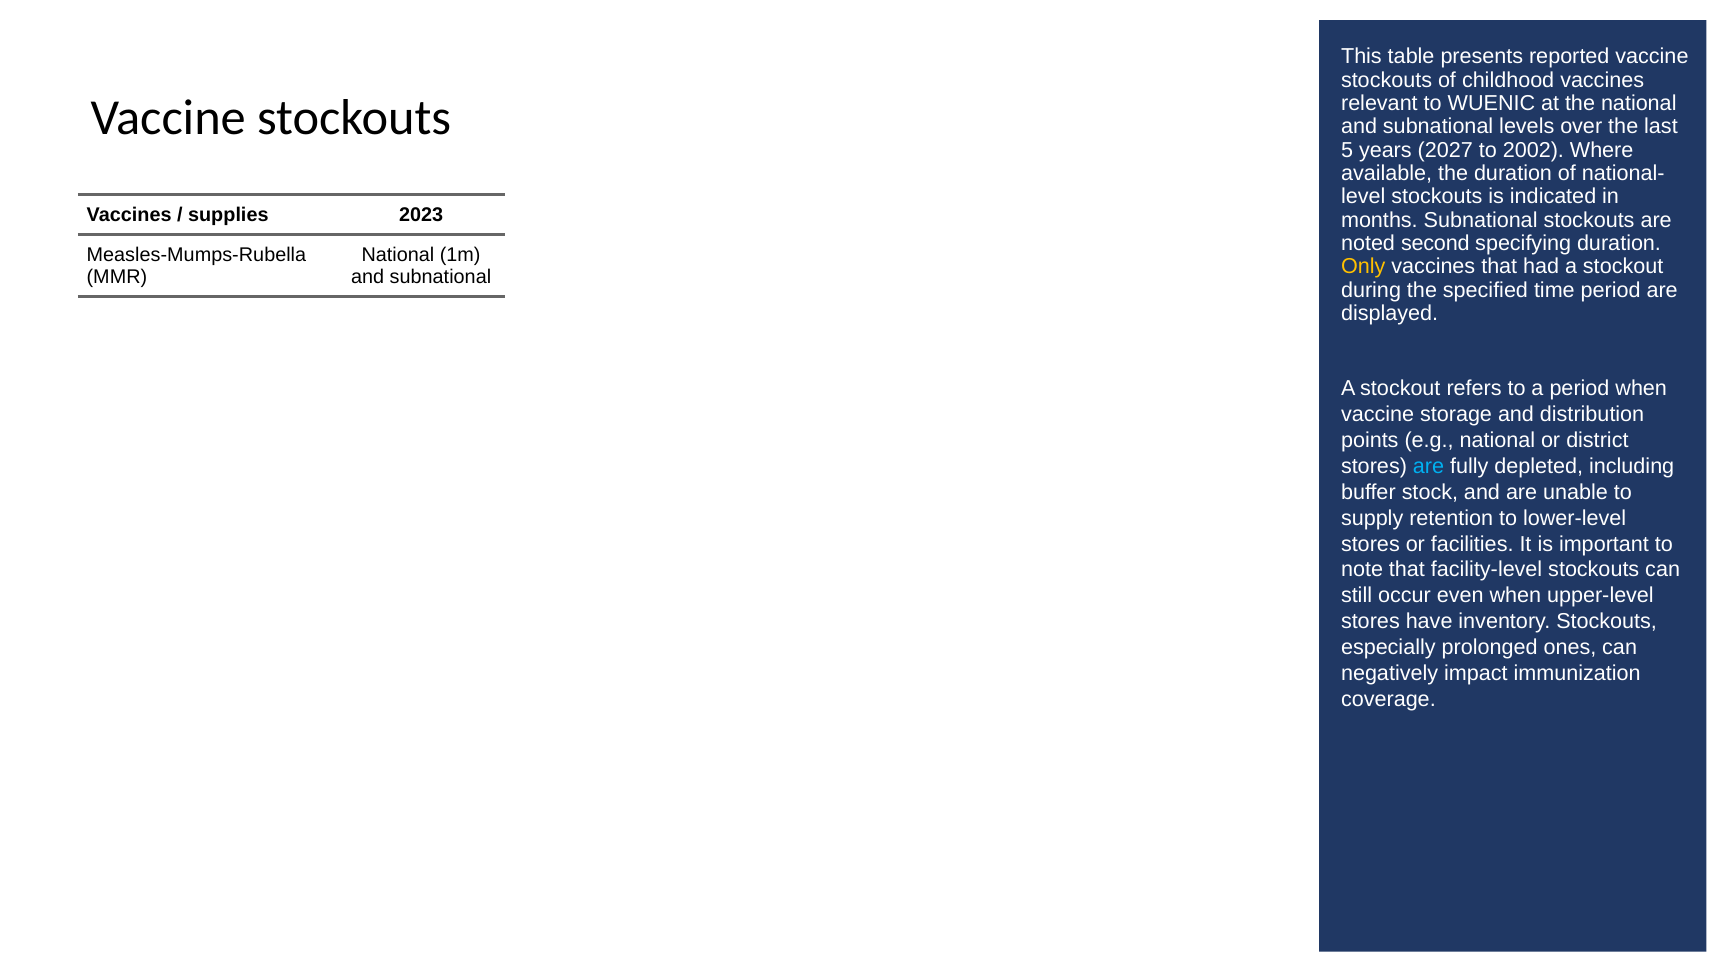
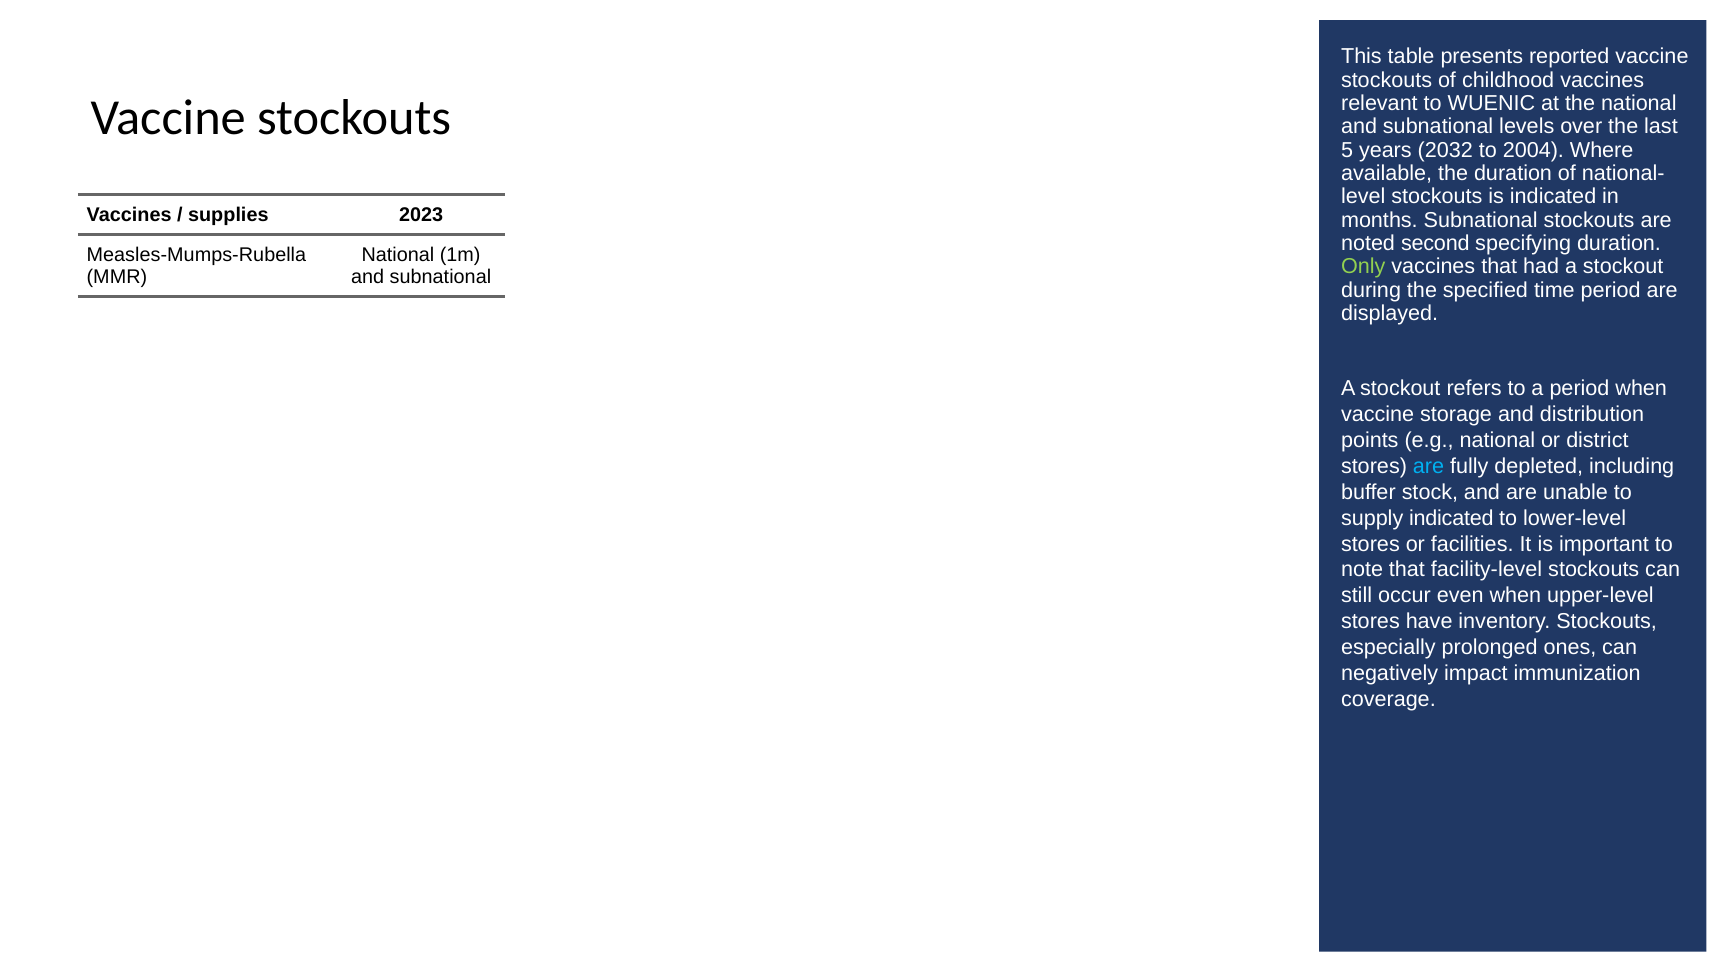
2027: 2027 -> 2032
2002: 2002 -> 2004
Only colour: yellow -> light green
supply retention: retention -> indicated
